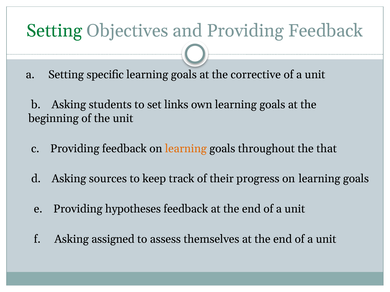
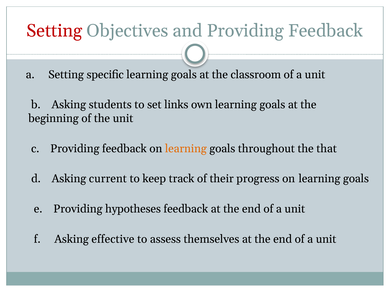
Setting at (54, 31) colour: green -> red
corrective: corrective -> classroom
sources: sources -> current
assigned: assigned -> effective
